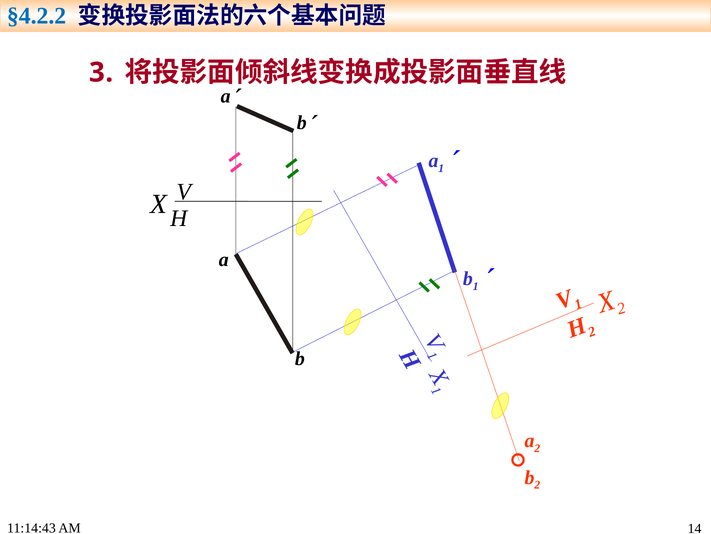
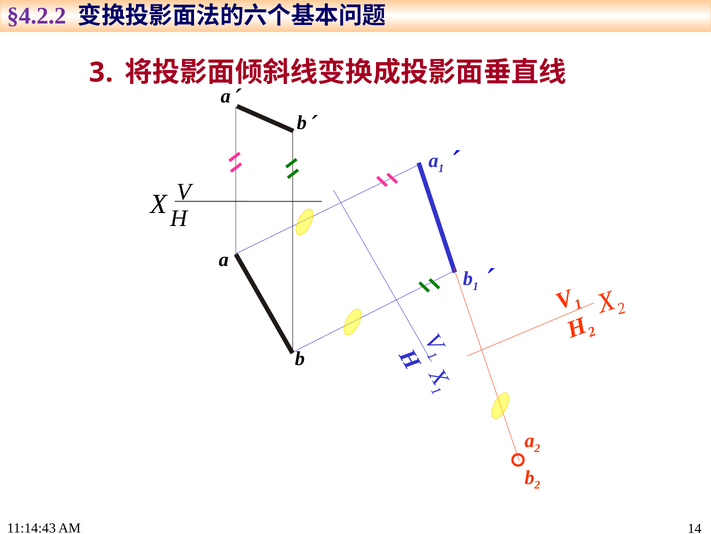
§4.2.2 colour: blue -> purple
